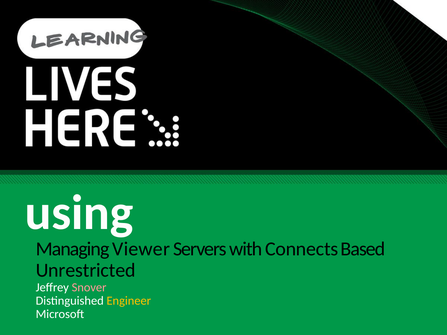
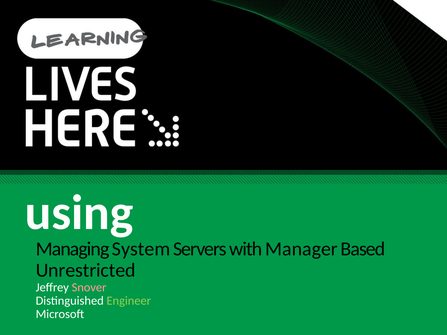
Viewer: Viewer -> System
Connects: Connects -> Manager
Engineer colour: yellow -> light green
